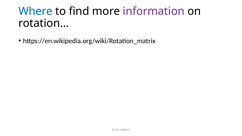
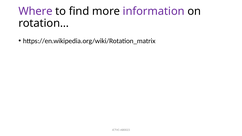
Where colour: blue -> purple
